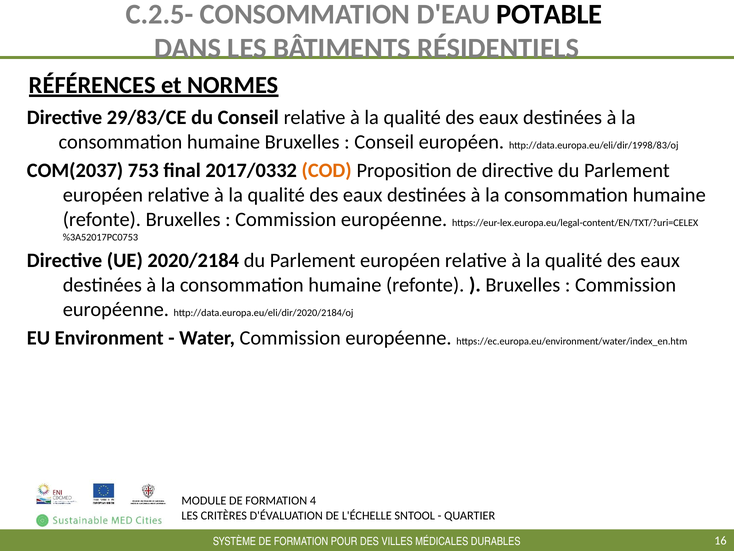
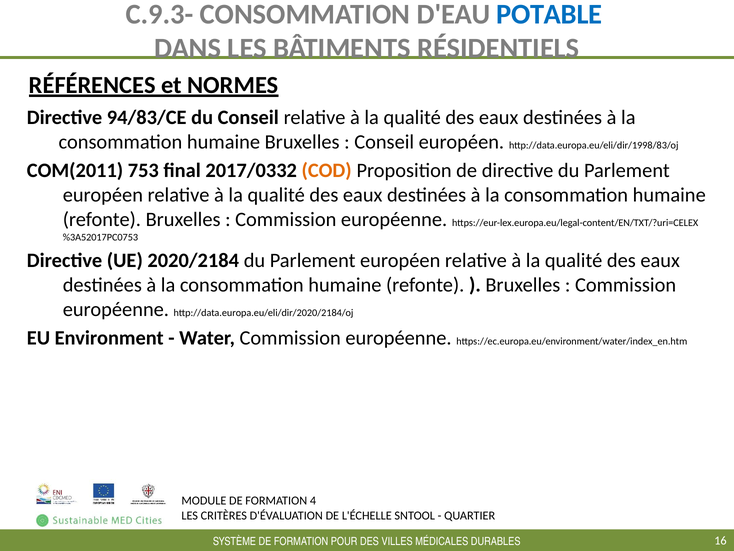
C.2.5-: C.2.5- -> C.9.3-
POTABLE colour: black -> blue
29/83/CE: 29/83/CE -> 94/83/CE
COM(2037: COM(2037 -> COM(2011
